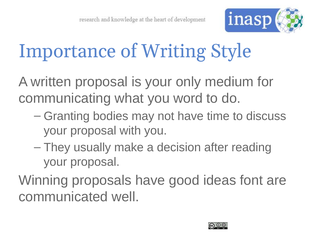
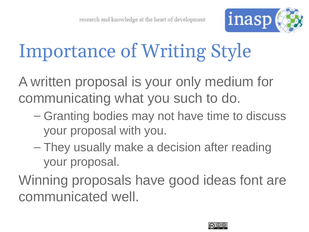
word: word -> such
